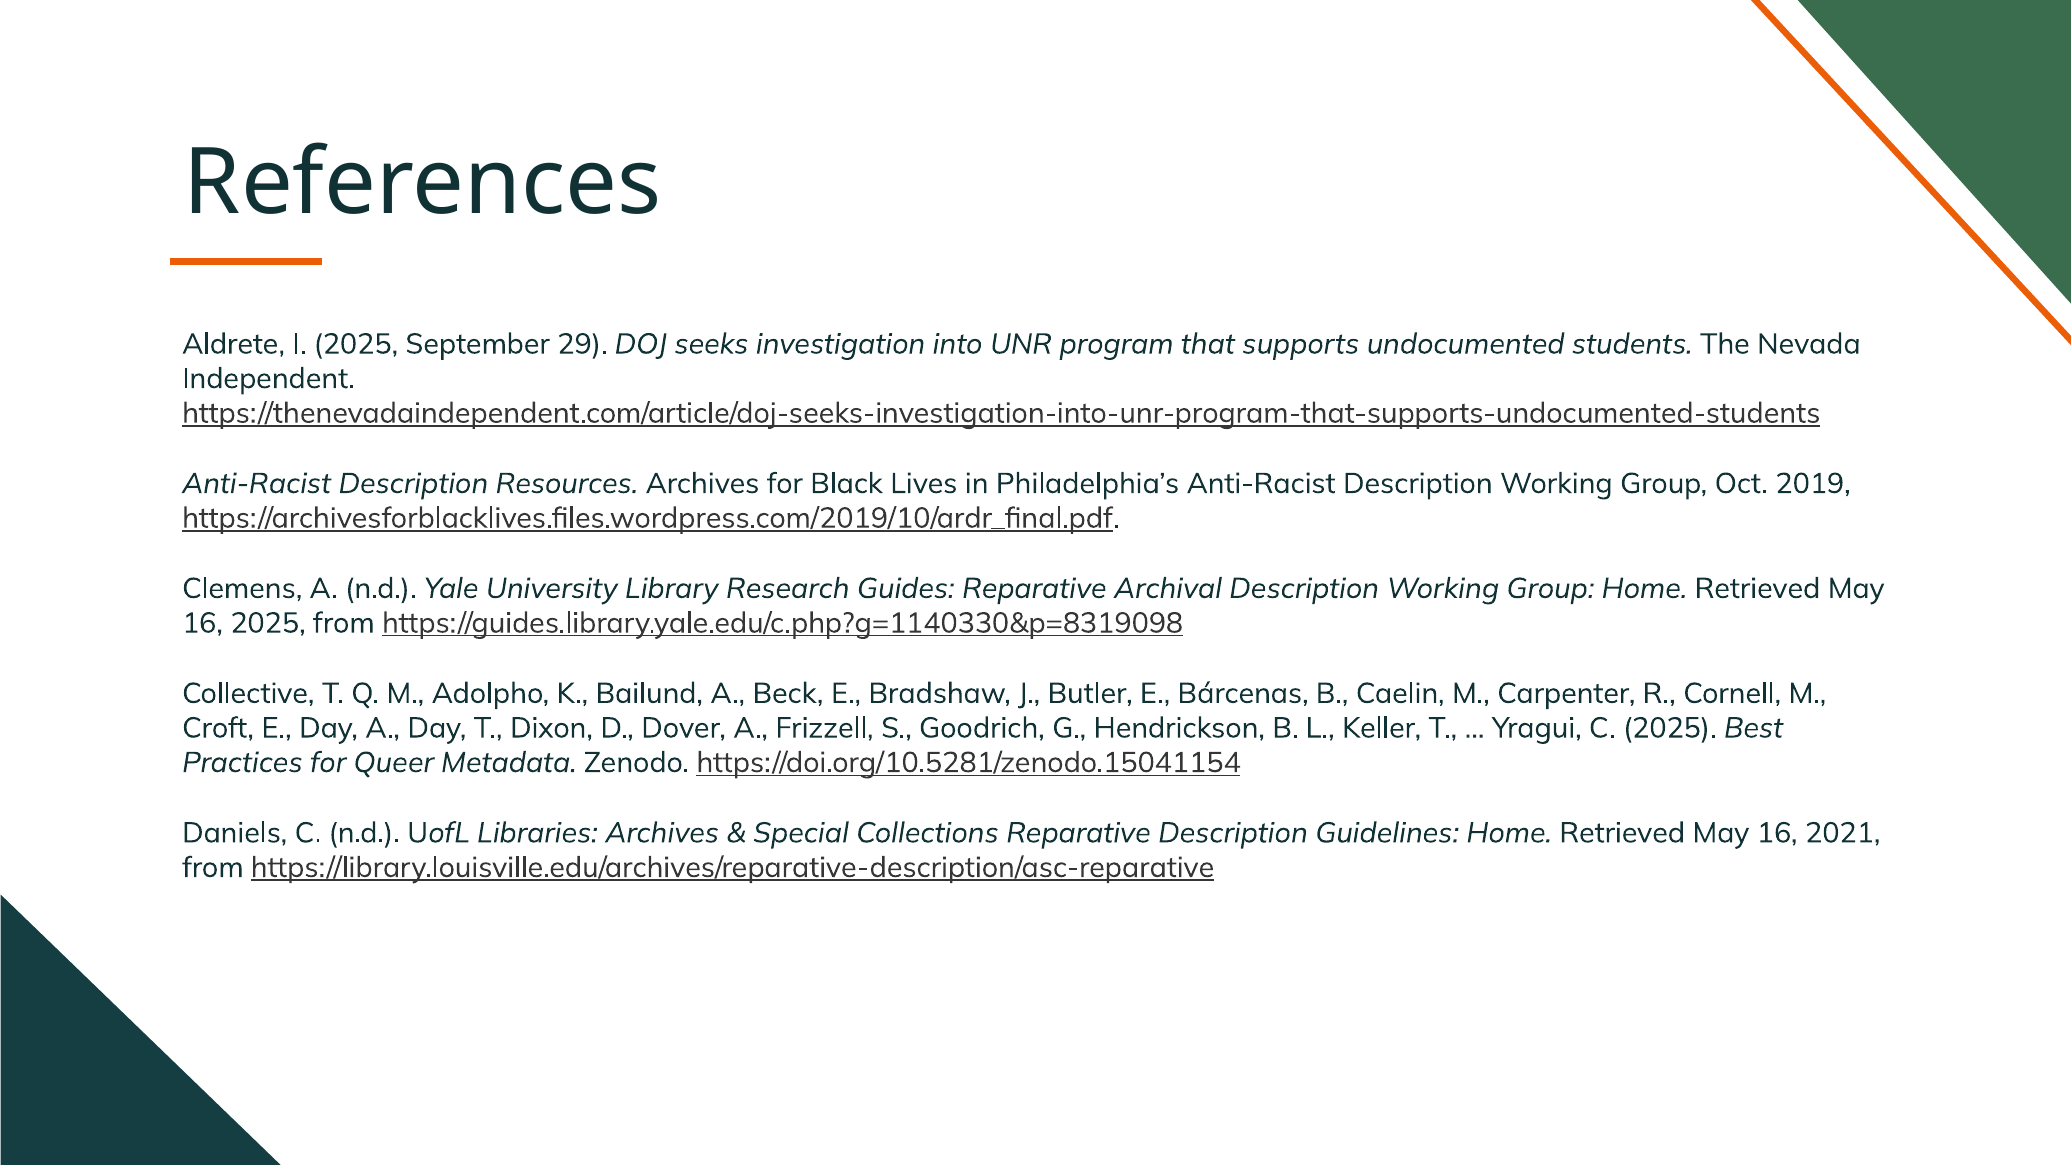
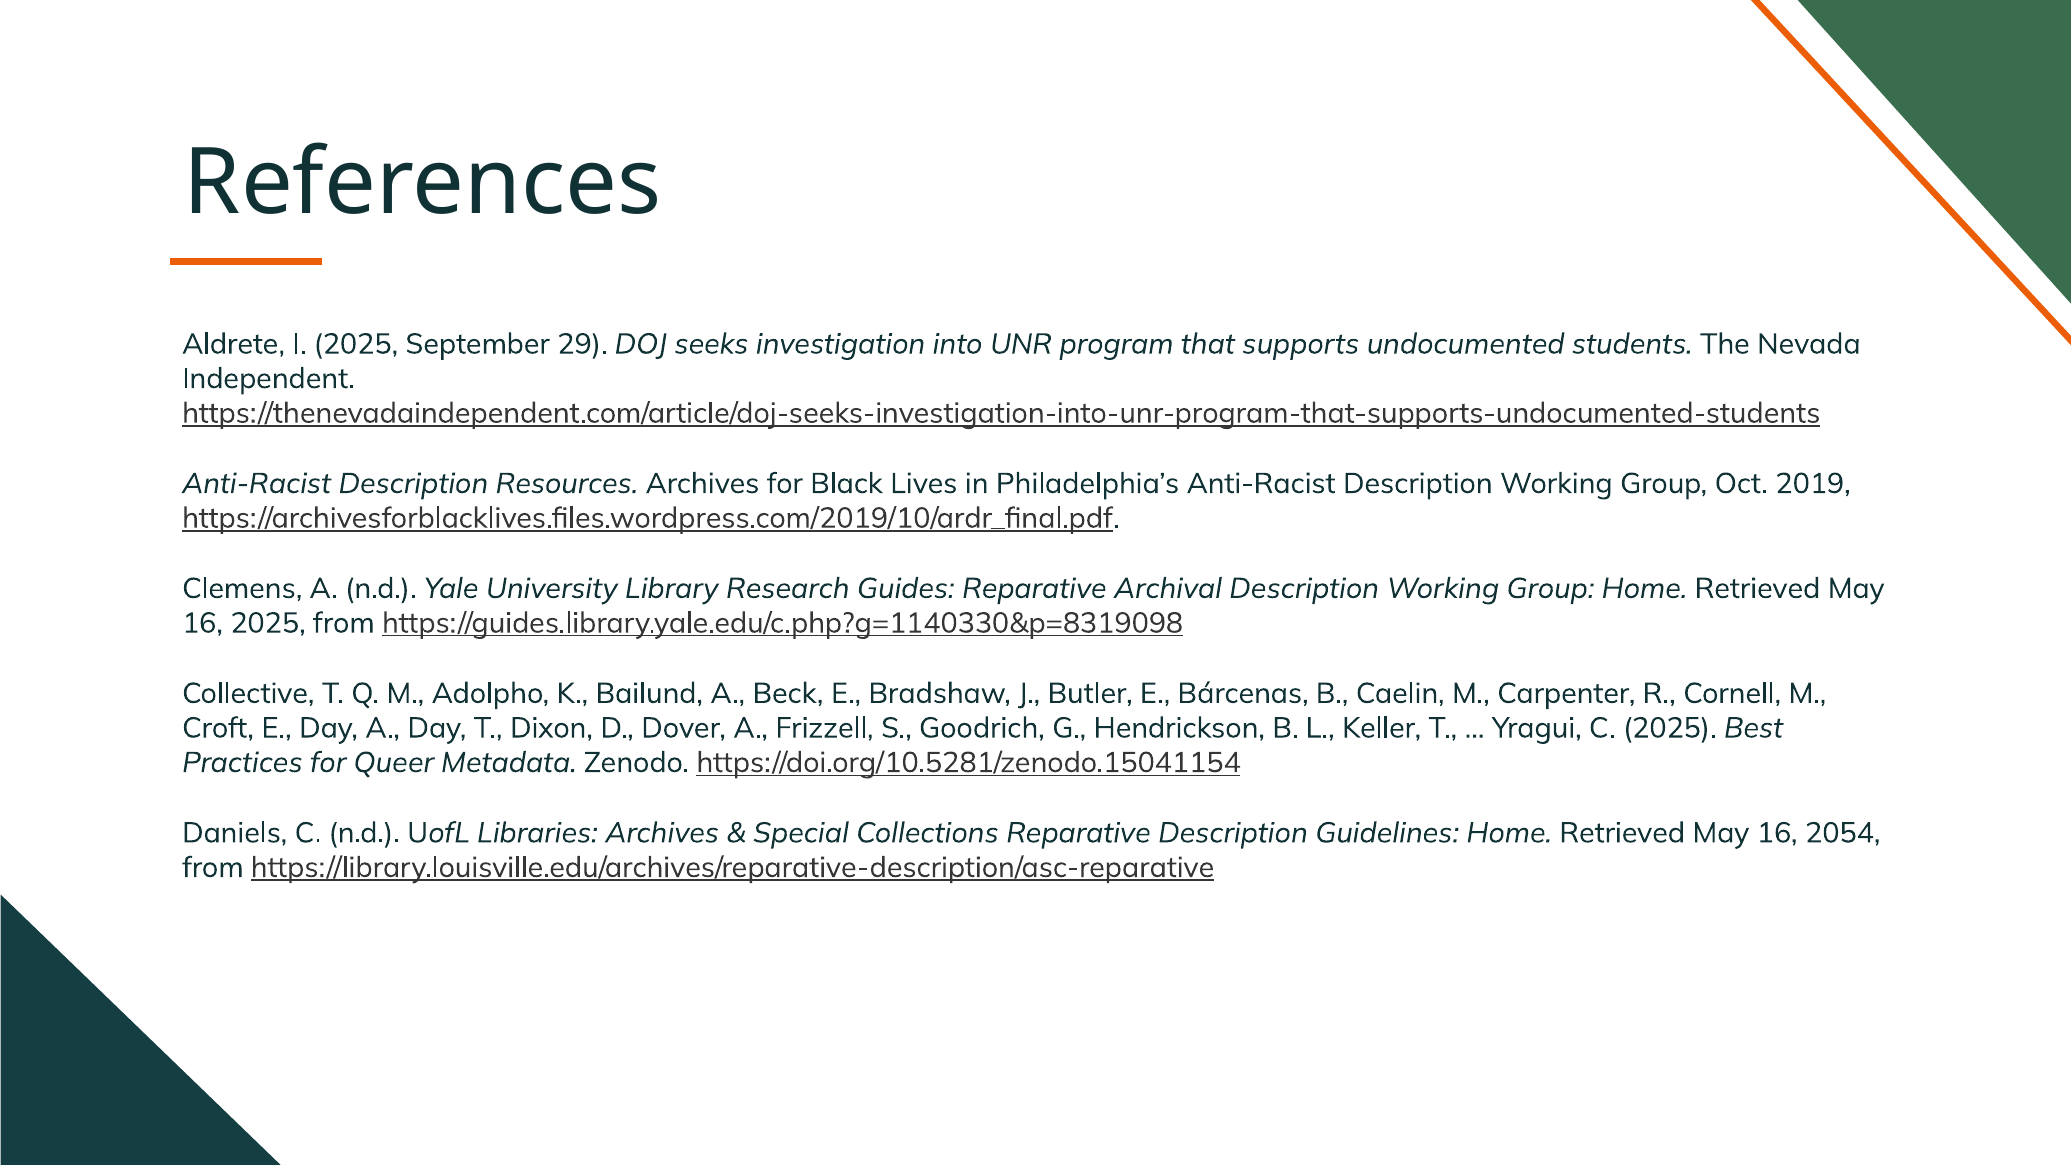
2021: 2021 -> 2054
